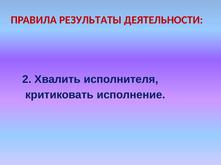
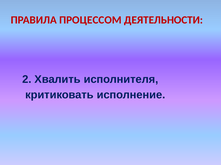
РЕЗУЛЬТАТЫ: РЕЗУЛЬТАТЫ -> ПРОЦЕССОМ
